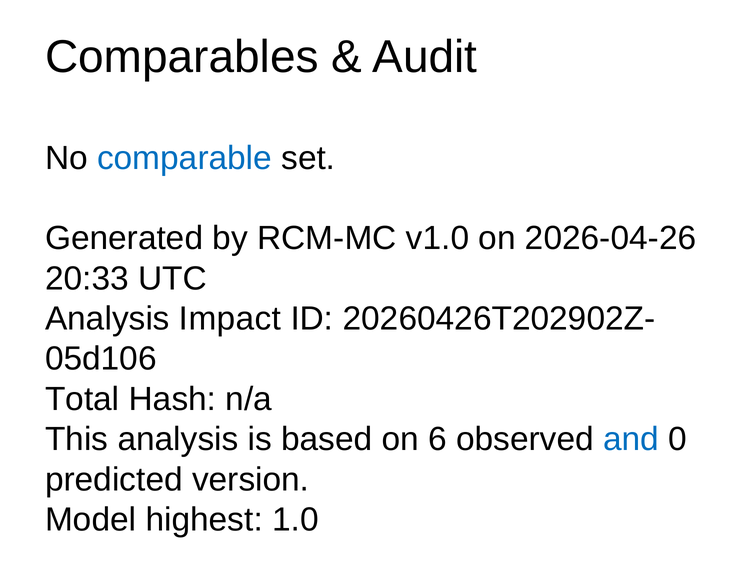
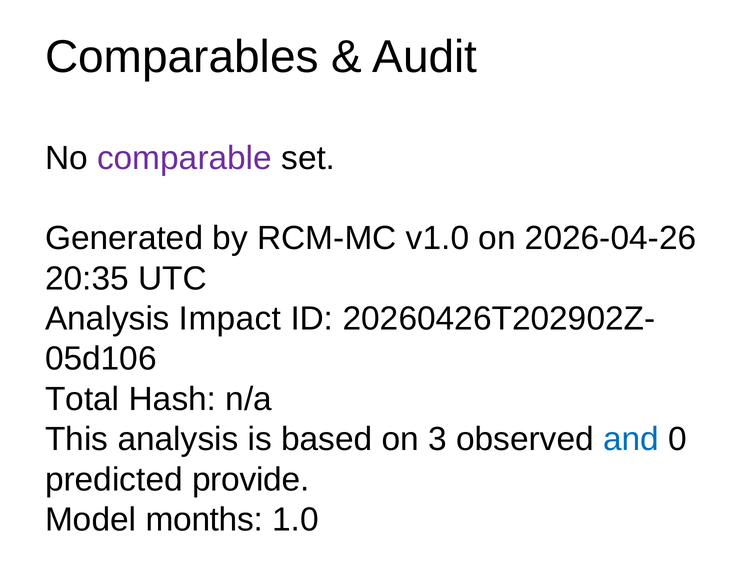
comparable colour: blue -> purple
20:33: 20:33 -> 20:35
6: 6 -> 3
version: version -> provide
highest: highest -> months
